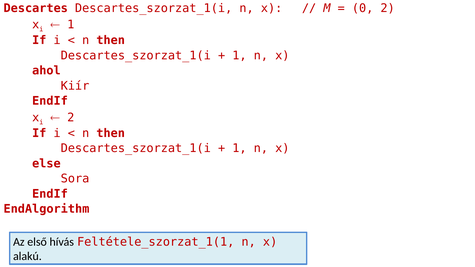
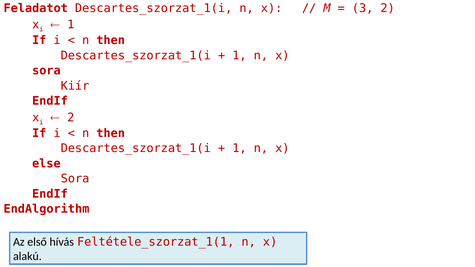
Descartes: Descartes -> Feladatot
0: 0 -> 3
ahol at (46, 71): ahol -> sora
